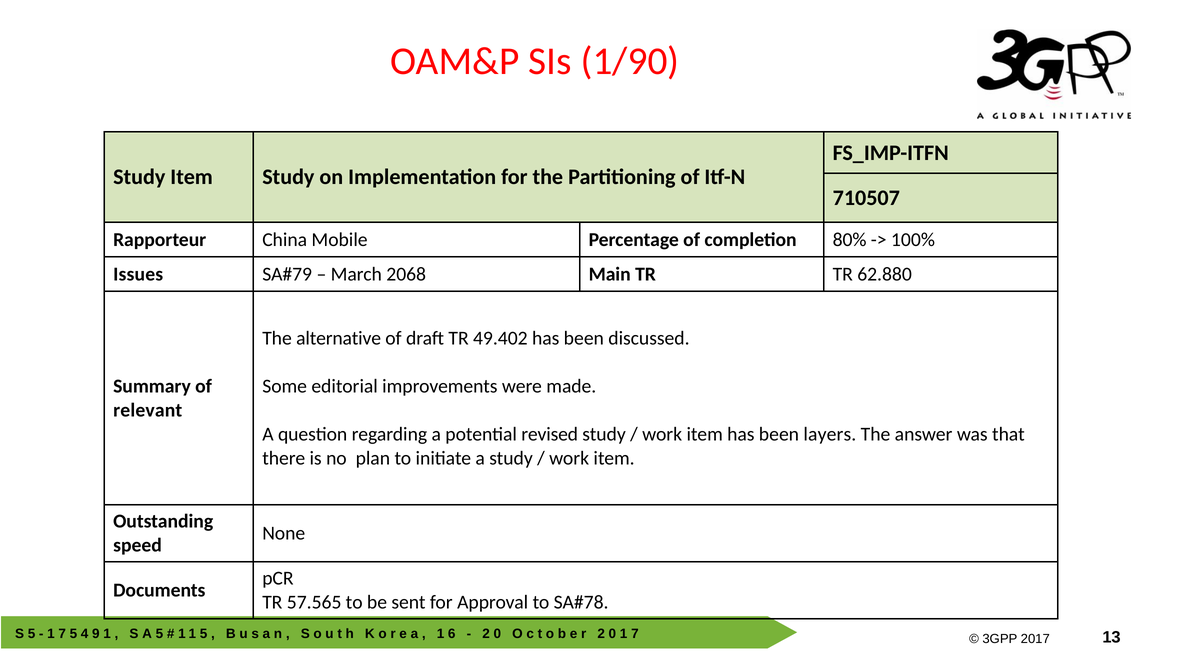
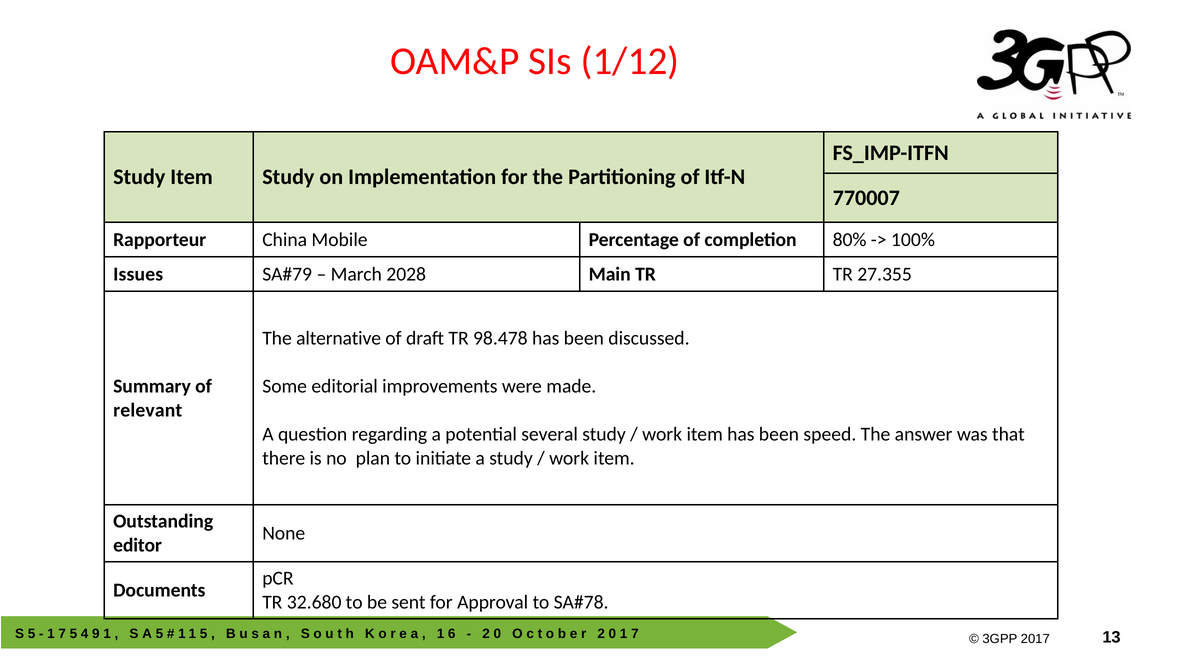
1/90: 1/90 -> 1/12
710507: 710507 -> 770007
2068: 2068 -> 2028
62.880: 62.880 -> 27.355
49.402: 49.402 -> 98.478
revised: revised -> several
layers: layers -> speed
speed: speed -> editor
57.565: 57.565 -> 32.680
